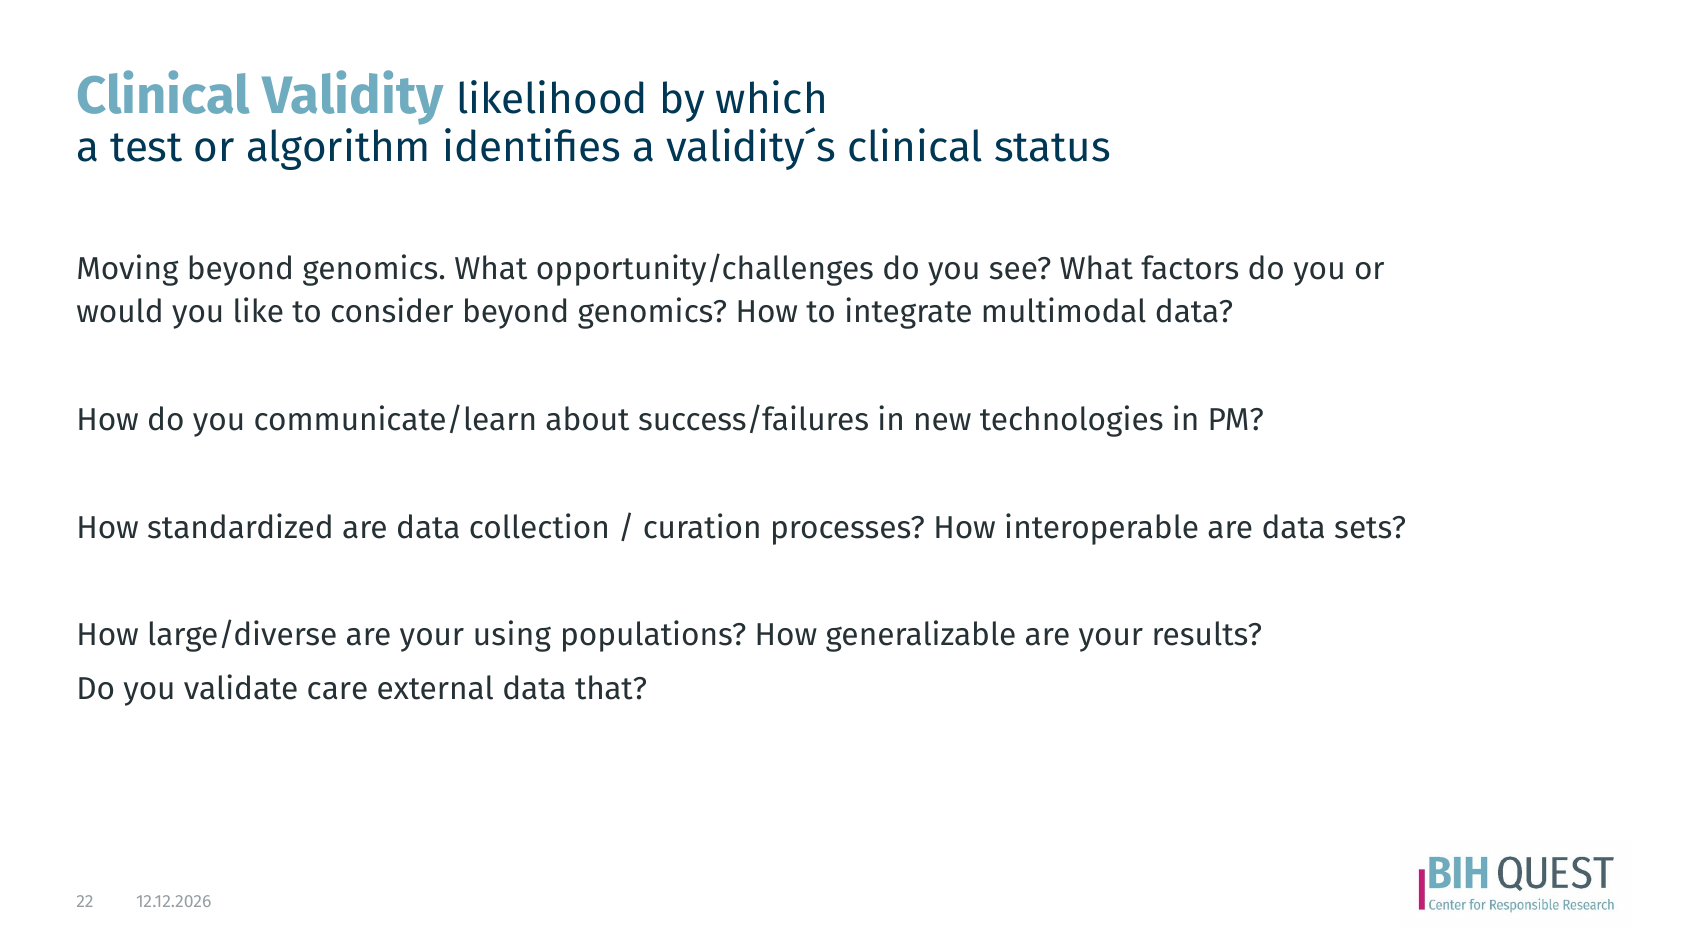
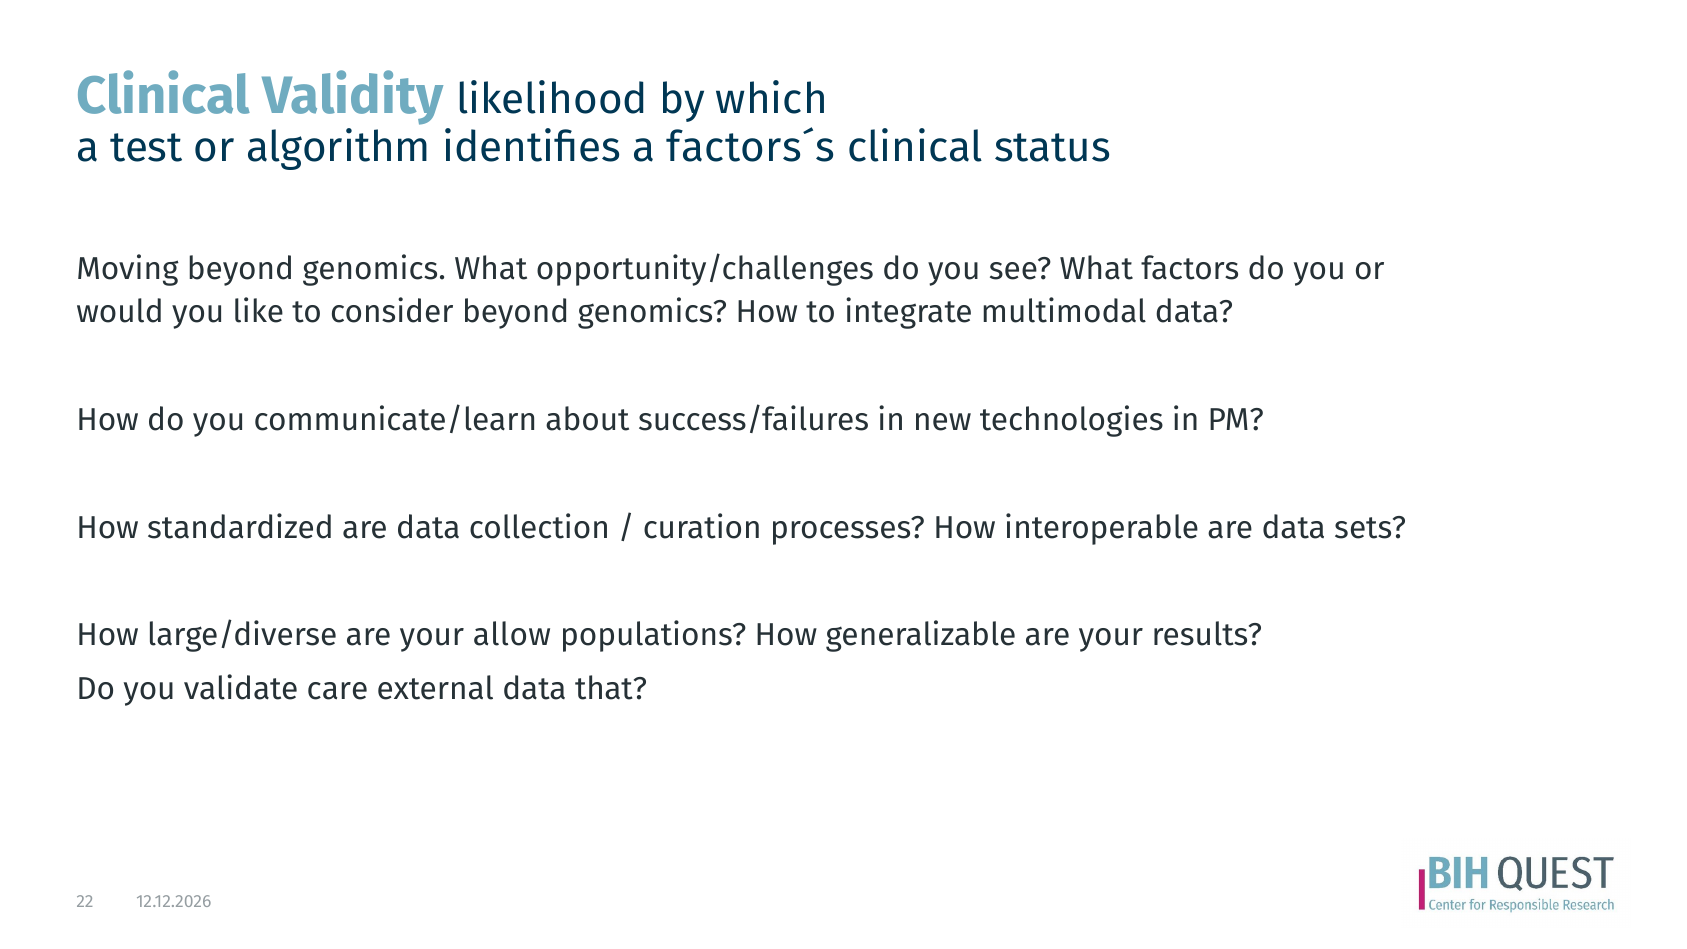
validity´s: validity´s -> factors´s
using: using -> allow
